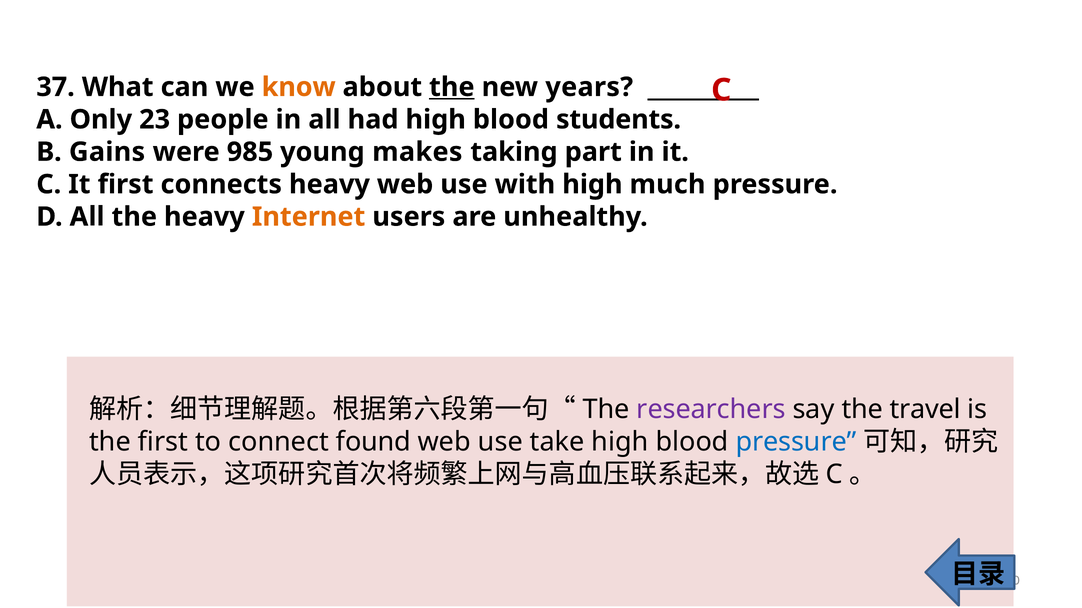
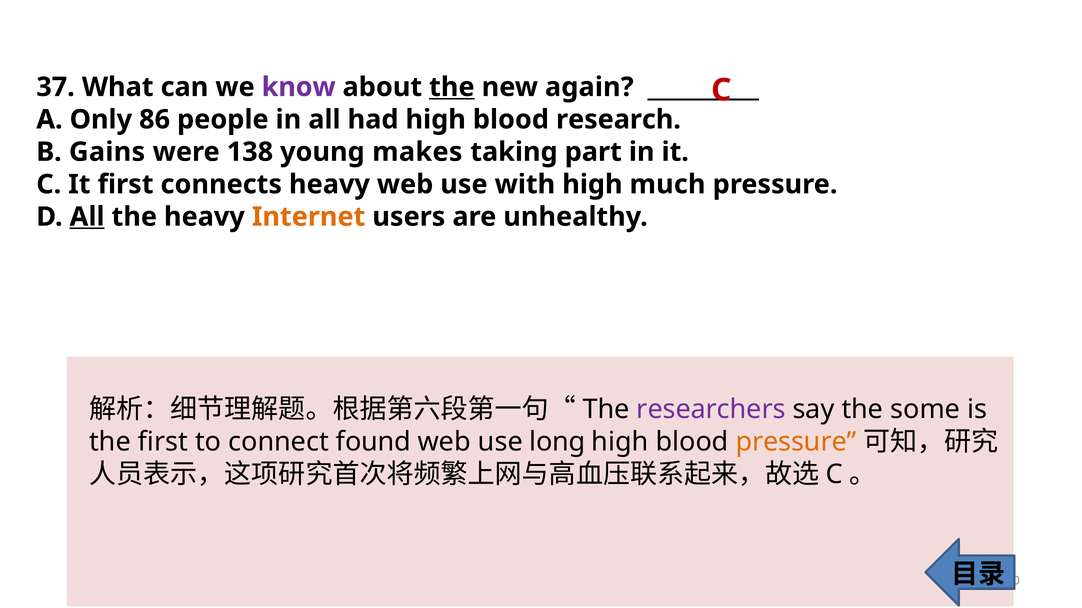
know colour: orange -> purple
years: years -> again
23: 23 -> 86
students: students -> research
985: 985 -> 138
All at (87, 217) underline: none -> present
travel: travel -> some
take: take -> long
pressure at (796, 442) colour: blue -> orange
